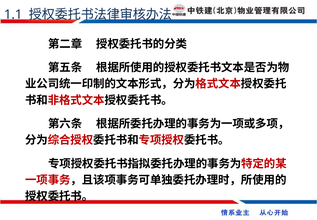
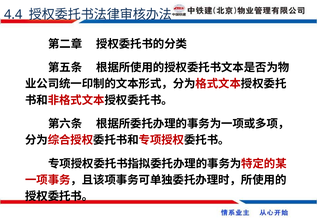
1.1: 1.1 -> 4.4
